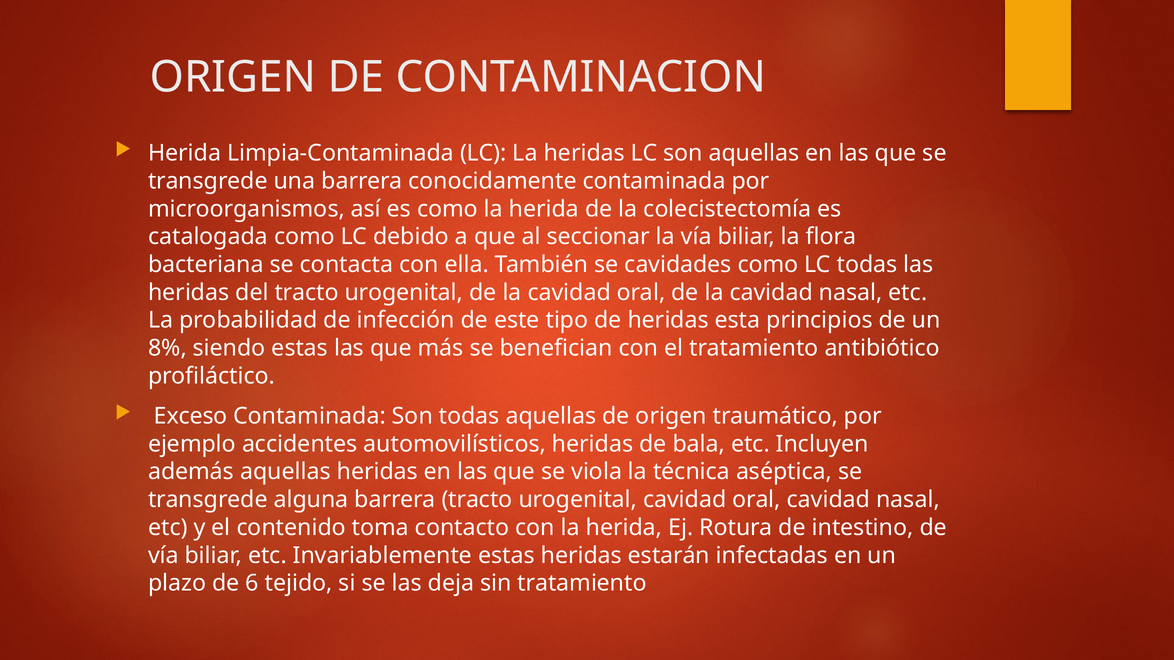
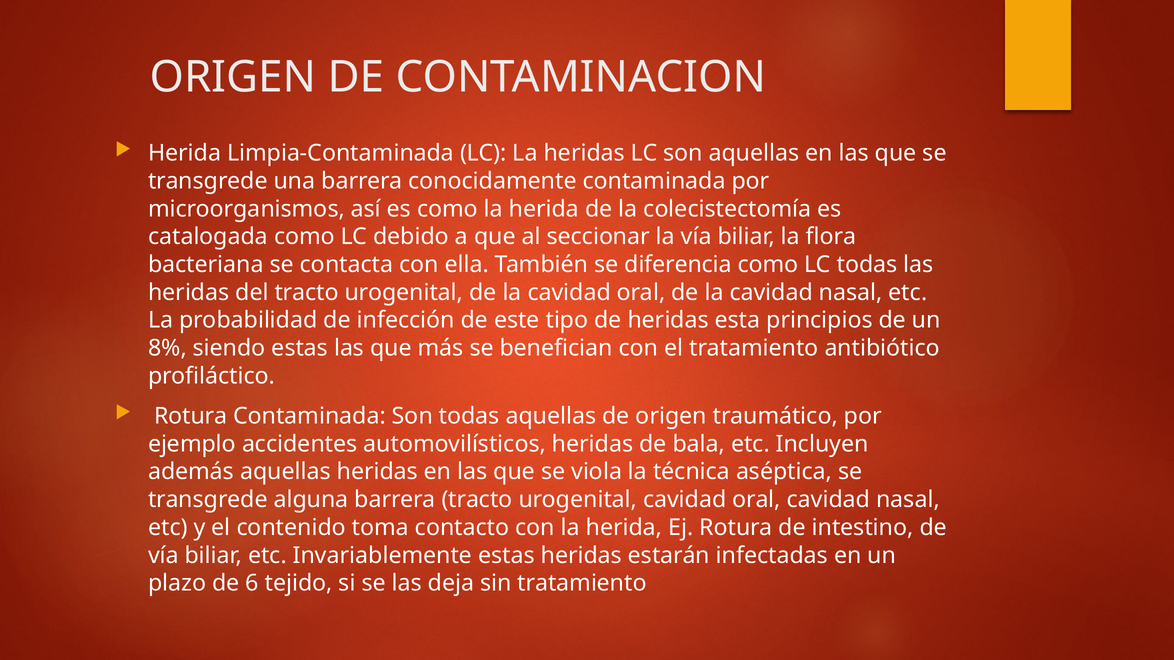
cavidades: cavidades -> diferencia
Exceso at (191, 416): Exceso -> Rotura
